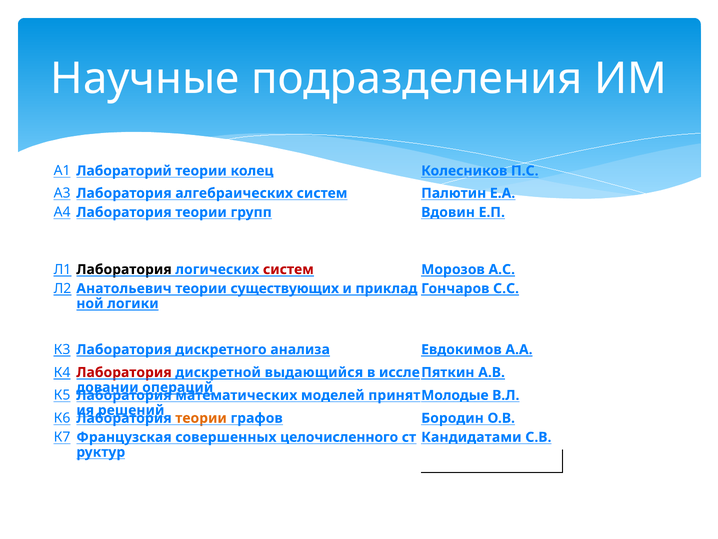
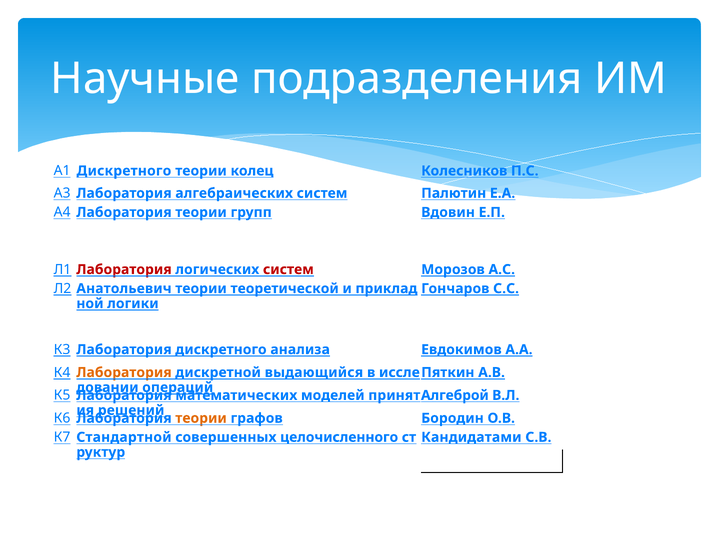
А1 Лабораторий: Лабораторий -> Дискретного
Лаборатория at (124, 269) colour: black -> red
существующих: существующих -> теоретической
Лаборатория at (124, 372) colour: red -> orange
Молодые: Молодые -> Алгеброй
Французская: Французская -> Стандартной
